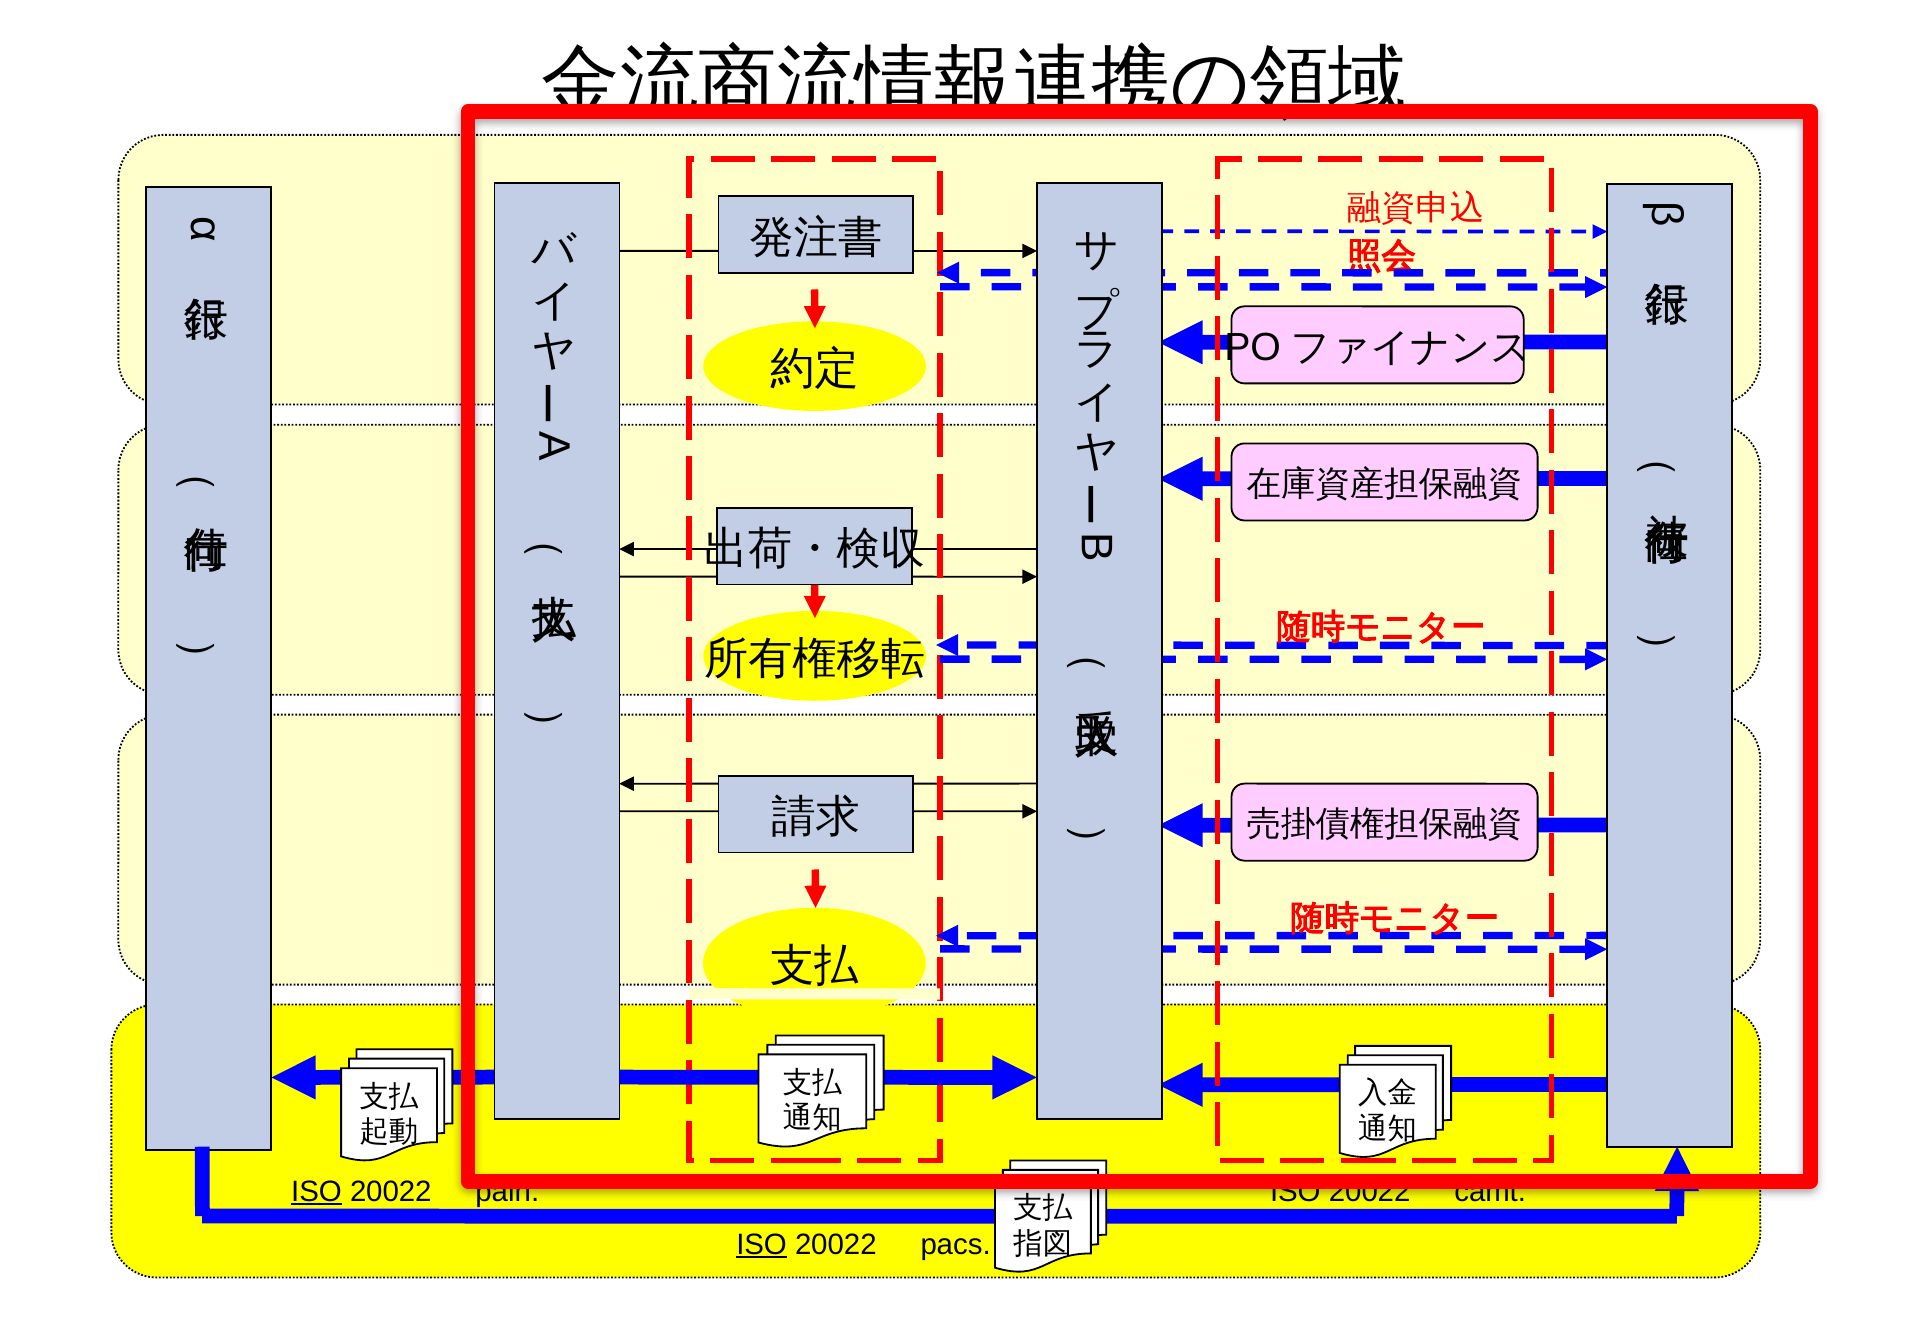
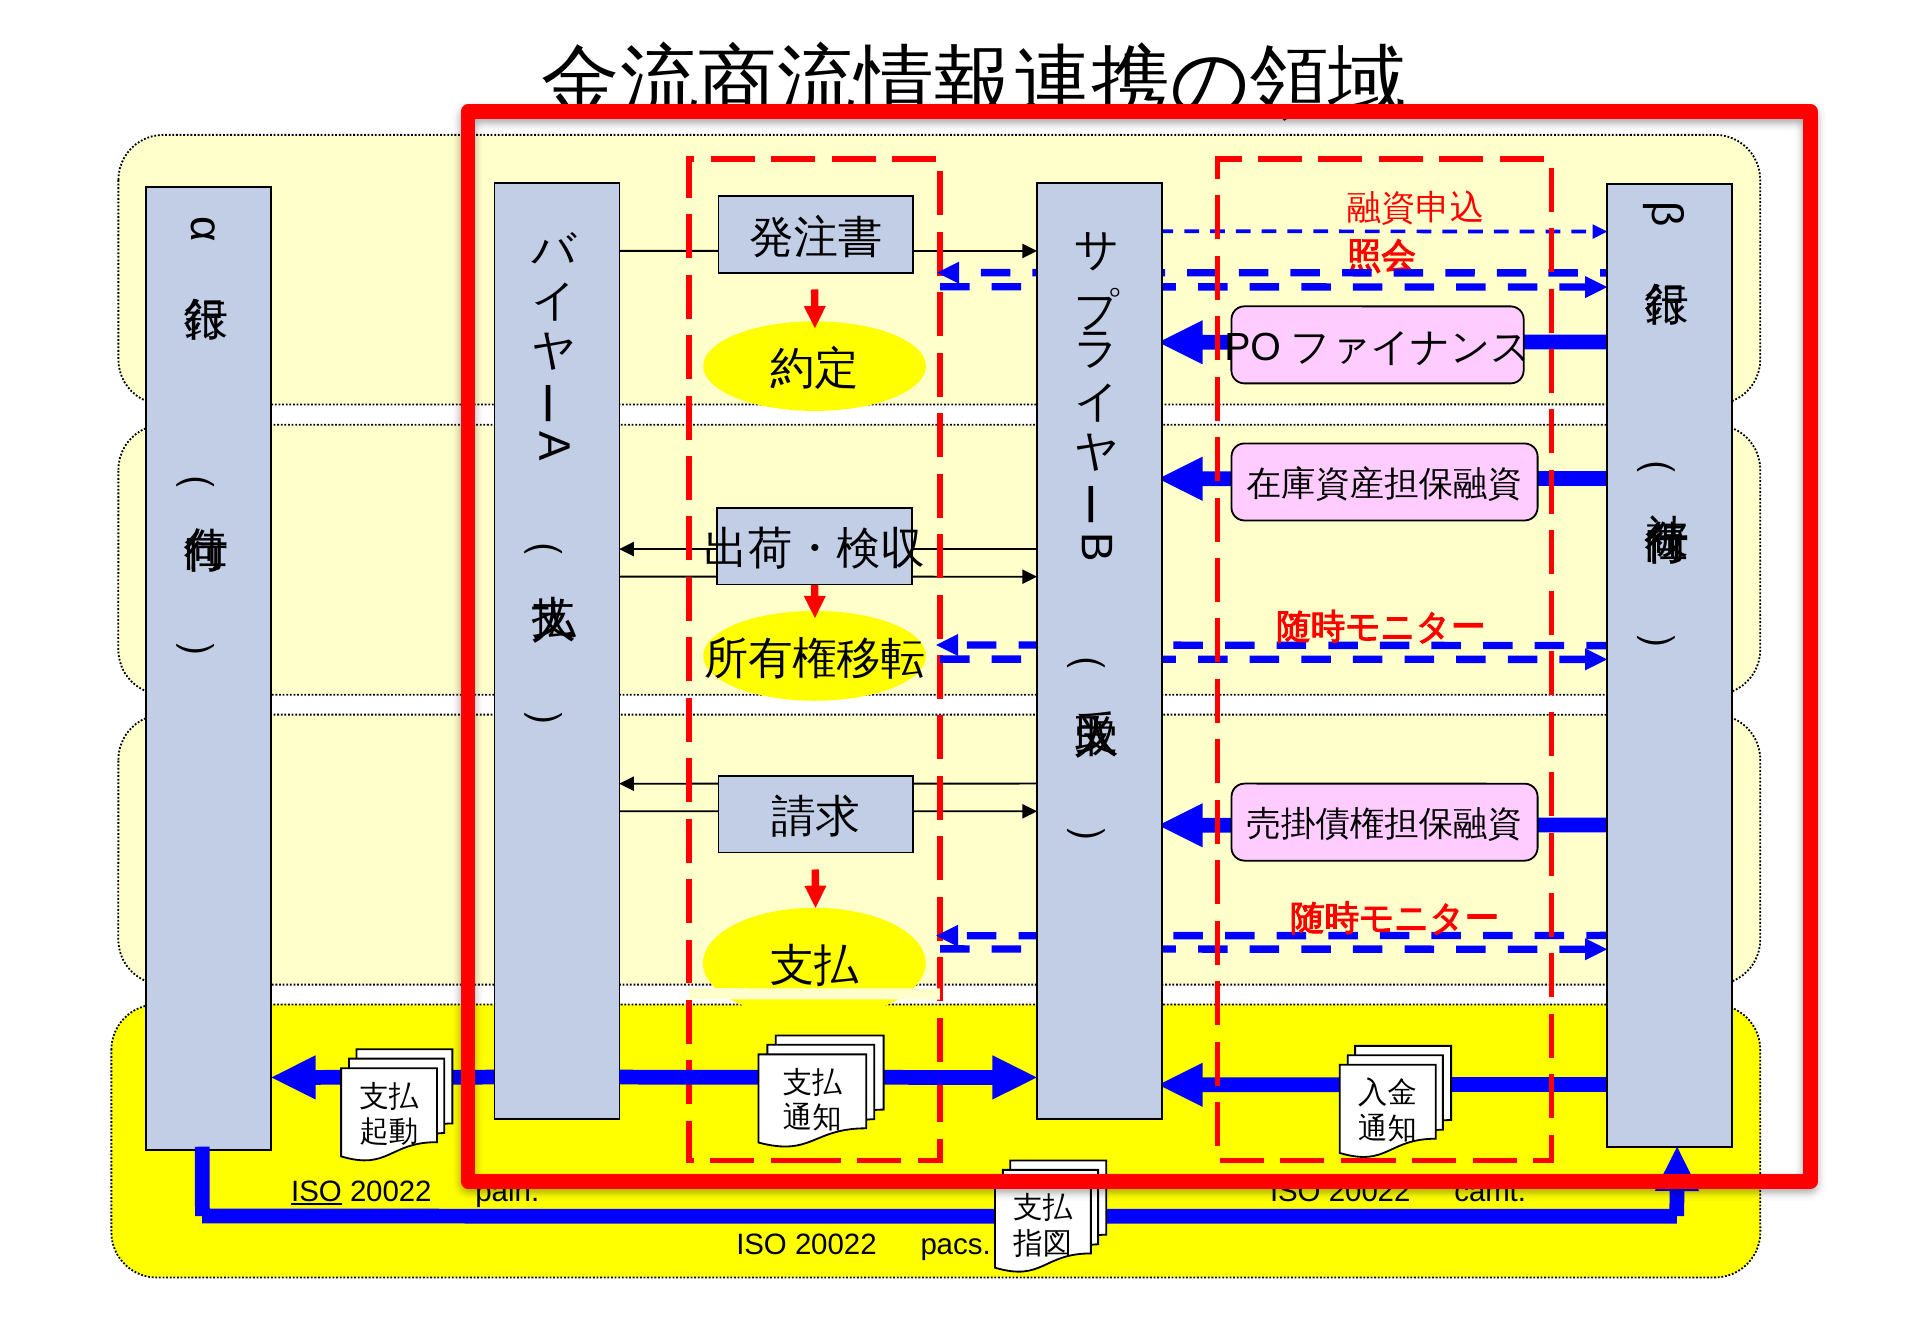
ISO at (762, 1245) underline: present -> none
